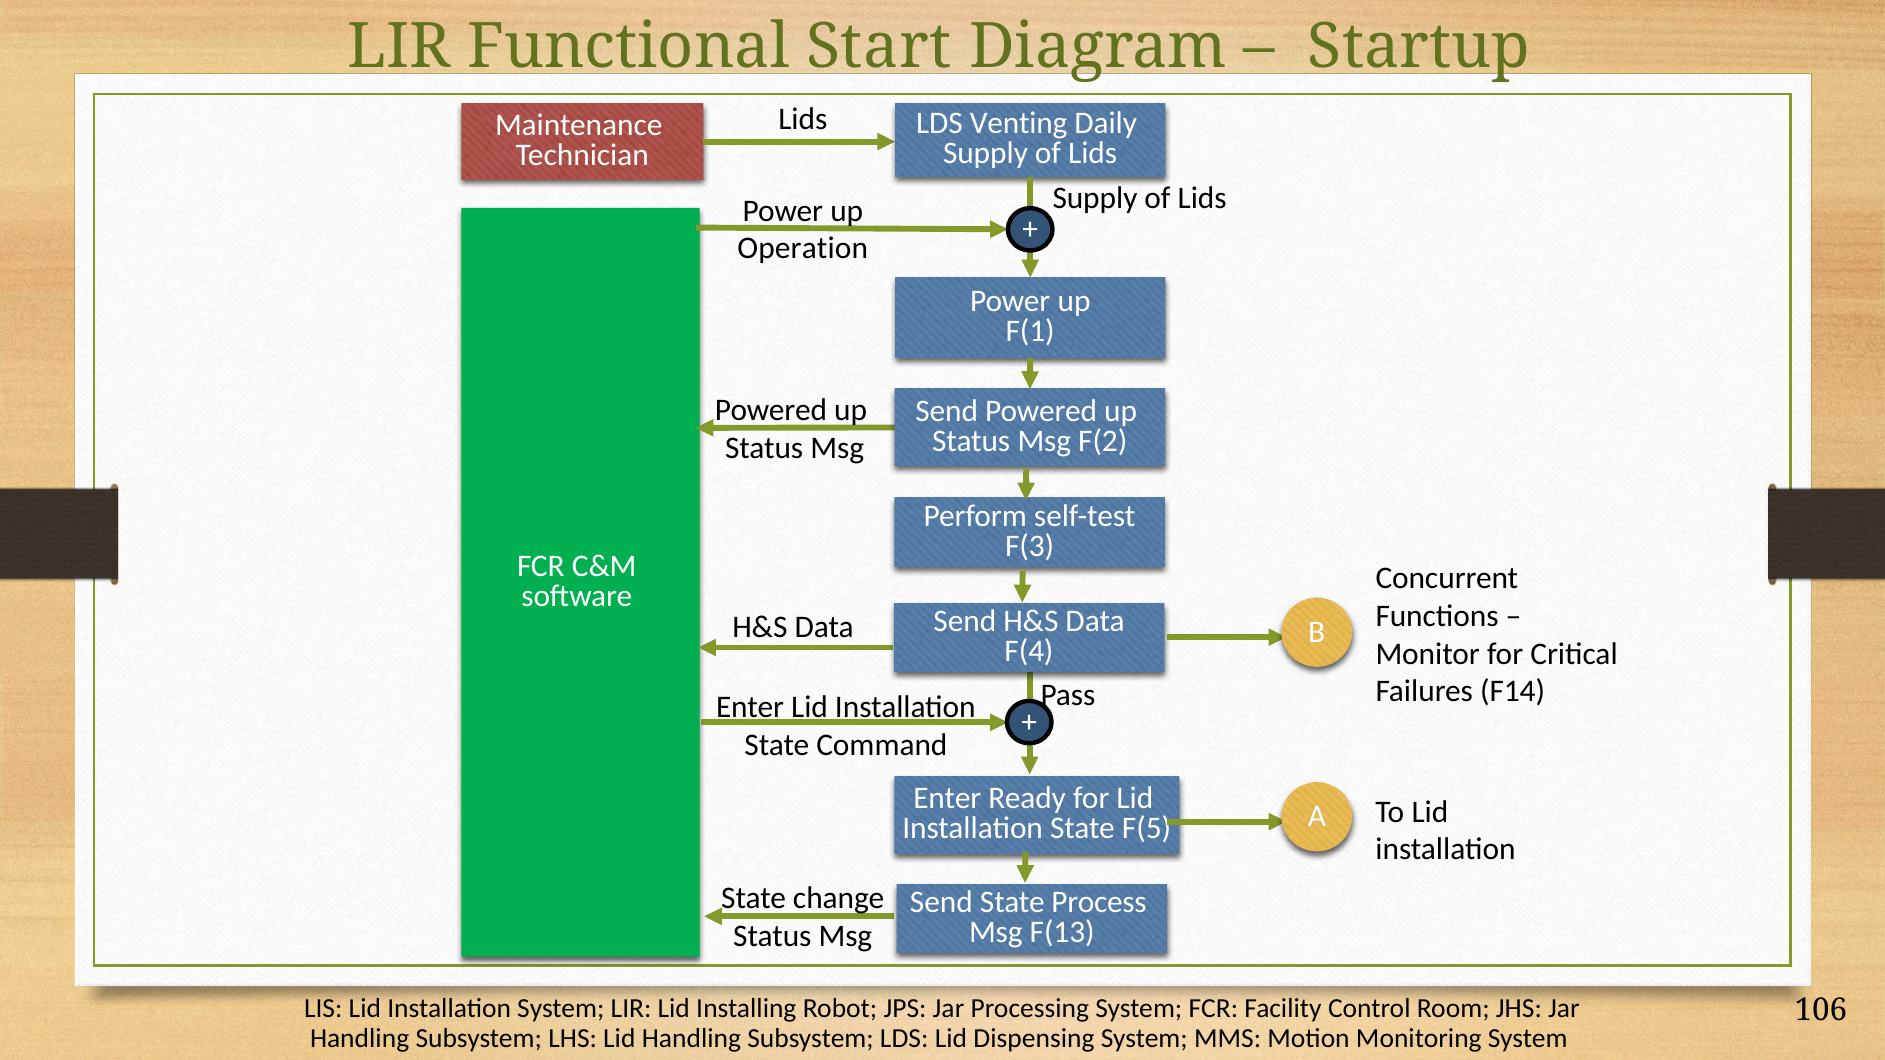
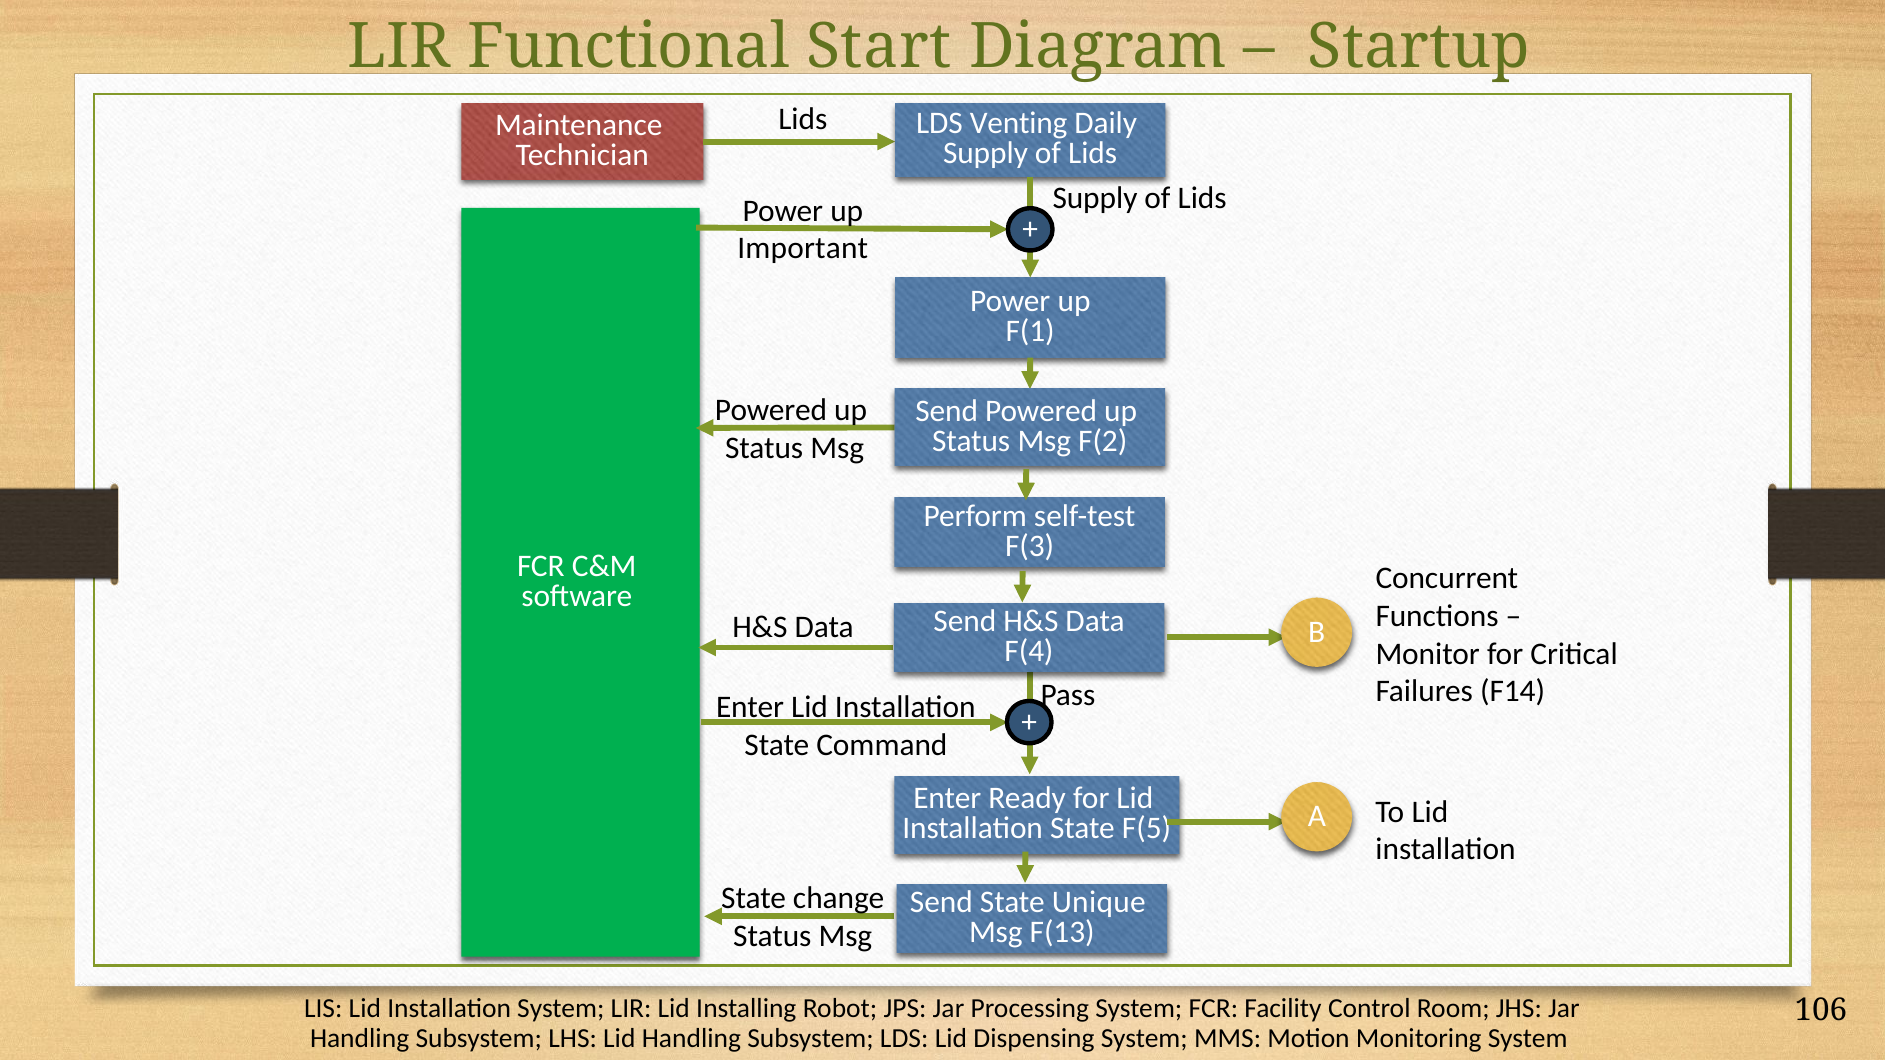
Operation: Operation -> Important
Process: Process -> Unique
